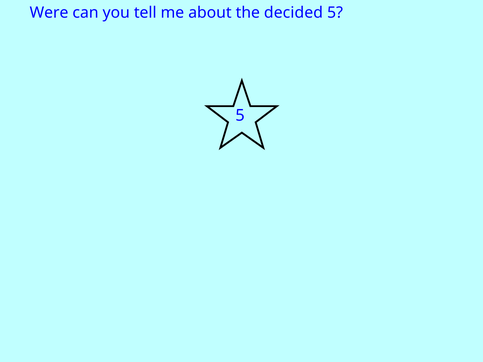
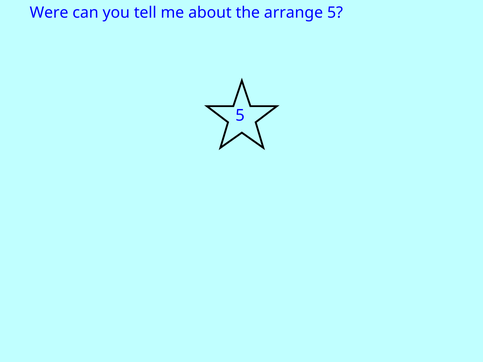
decided: decided -> arrange
